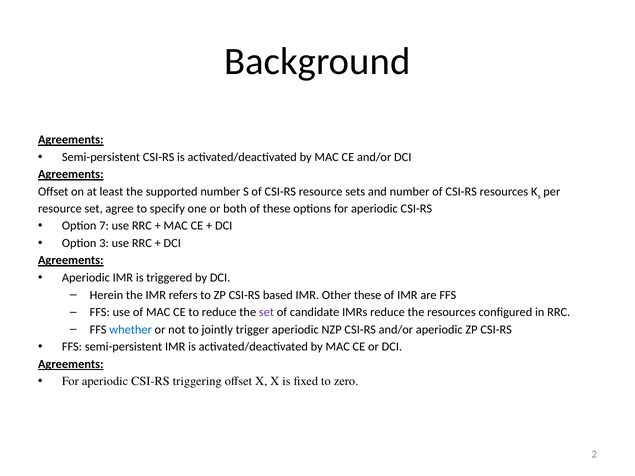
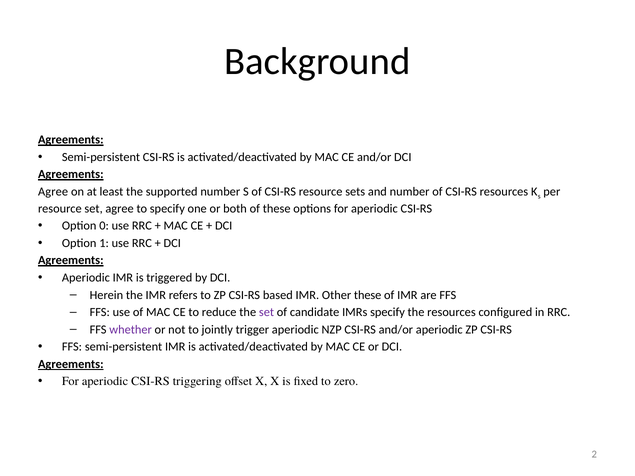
Offset at (53, 192): Offset -> Agree
7: 7 -> 0
3: 3 -> 1
IMRs reduce: reduce -> specify
whether colour: blue -> purple
